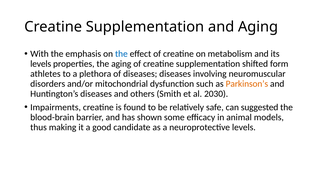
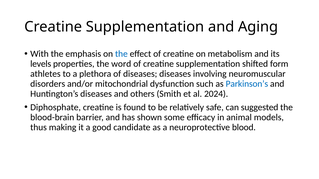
the aging: aging -> word
Parkinson’s colour: orange -> blue
2030: 2030 -> 2024
Impairments: Impairments -> Diphosphate
neuroprotective levels: levels -> blood
